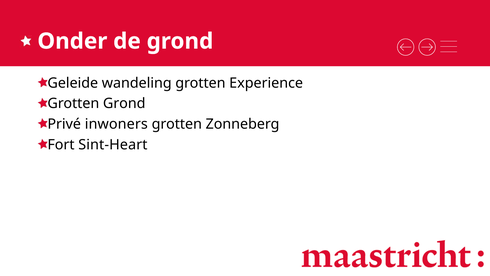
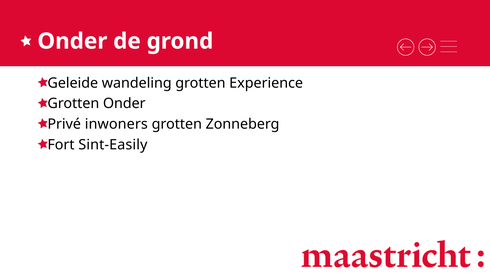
Grotten Grond: Grond -> Onder
Sint-Heart: Sint-Heart -> Sint-Easily
